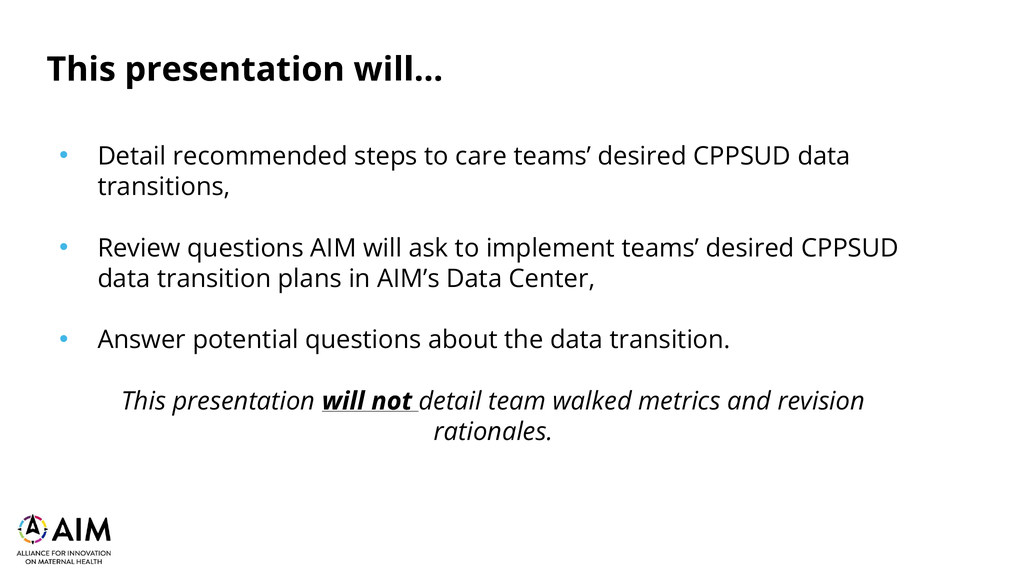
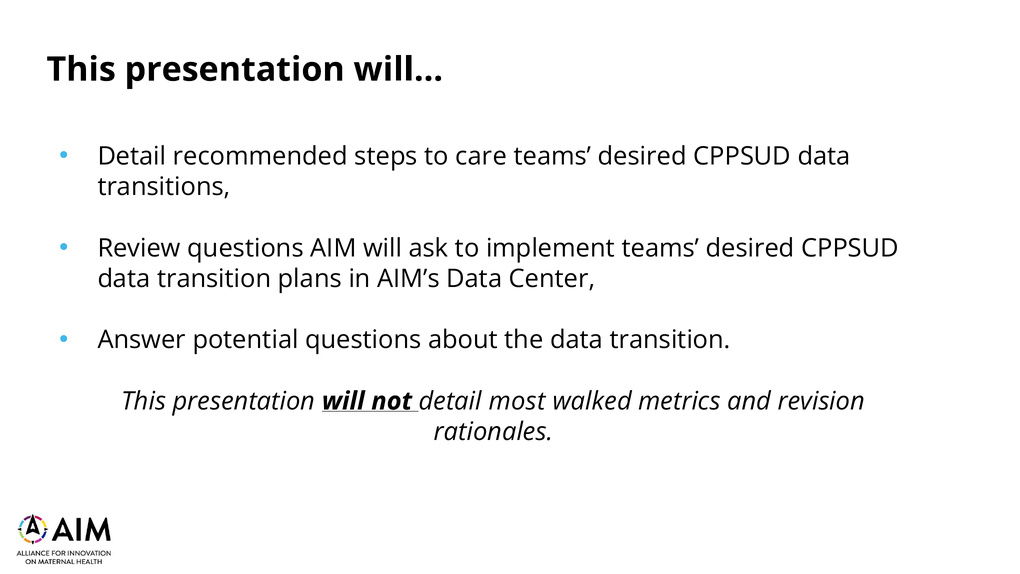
team: team -> most
